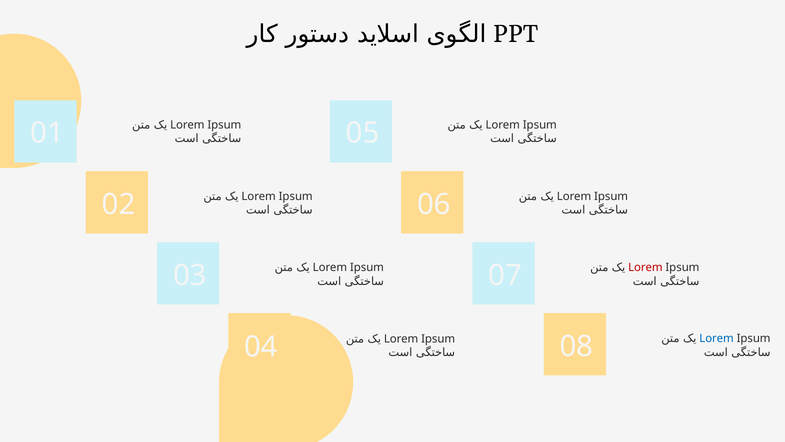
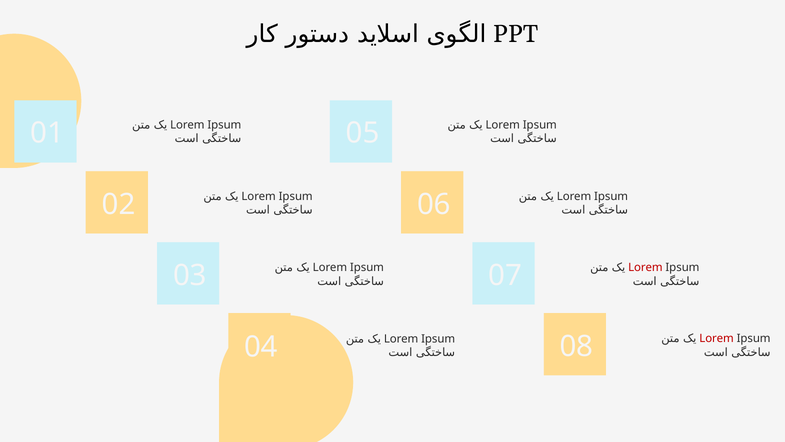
Lorem at (717, 338) colour: blue -> red
